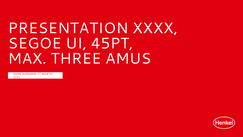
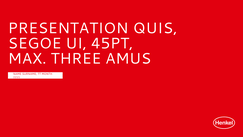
XXXX: XXXX -> QUIS
